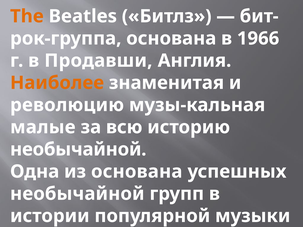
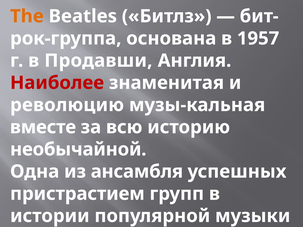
1966: 1966 -> 1957
Наиболее colour: orange -> red
малые: малые -> вместе
из основана: основана -> ансамбля
необычайной at (77, 194): необычайной -> пристрастием
